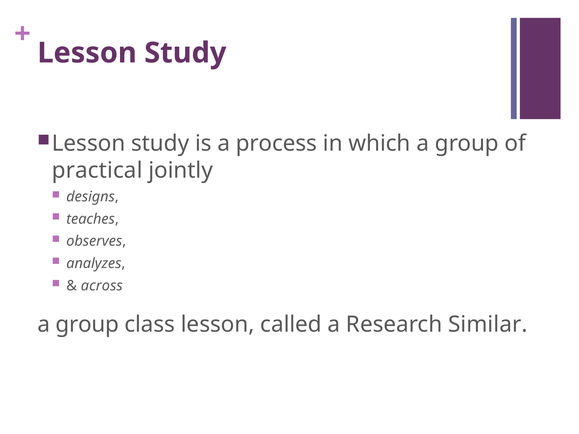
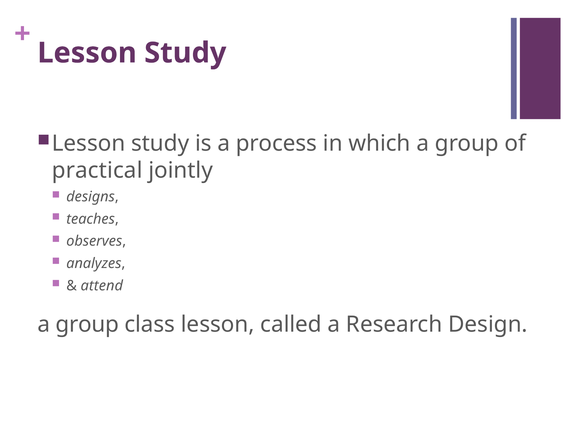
across: across -> attend
Similar: Similar -> Design
